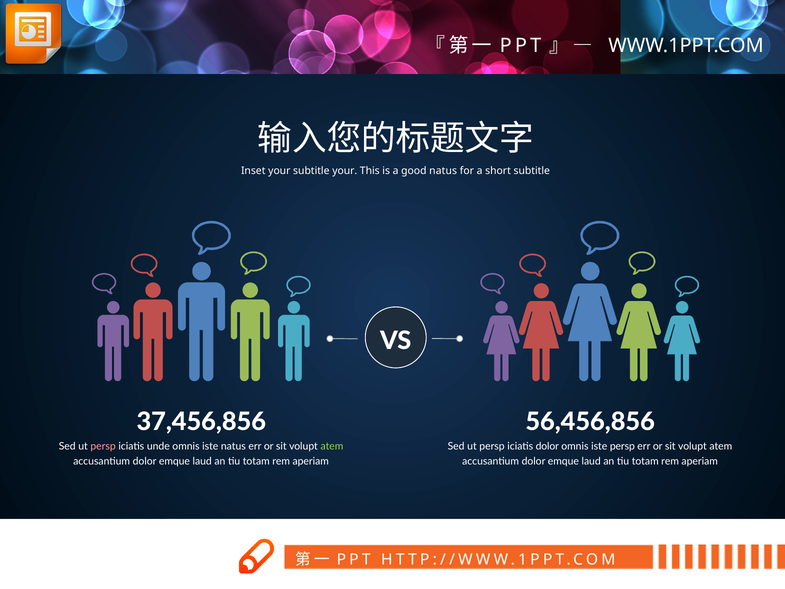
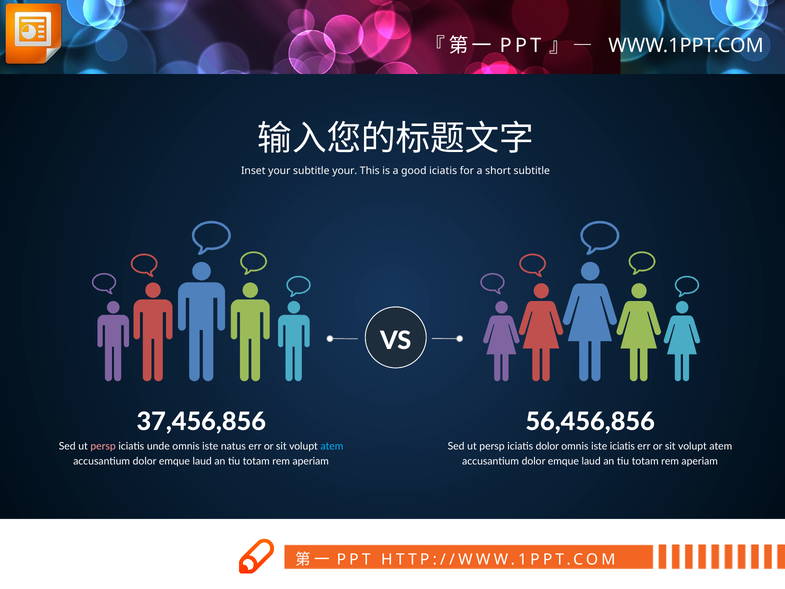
good natus: natus -> iciatis
atem at (332, 446) colour: light green -> light blue
iste persp: persp -> iciatis
